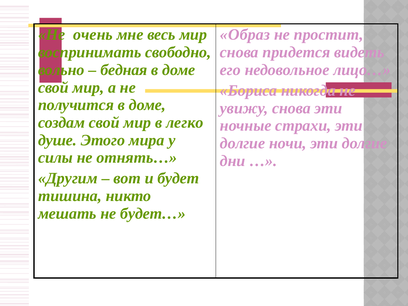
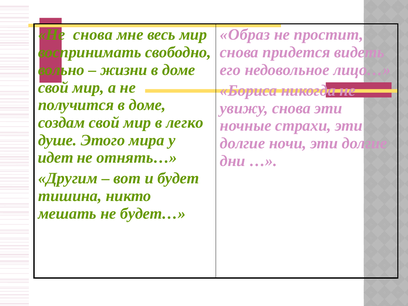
Не очень: очень -> снова
бедная: бедная -> жизни
силы: силы -> идет
